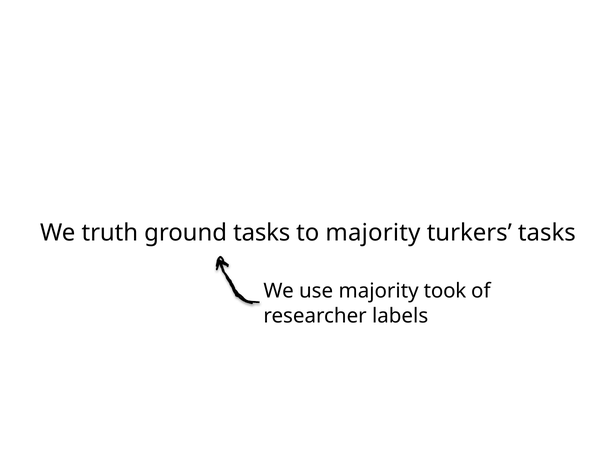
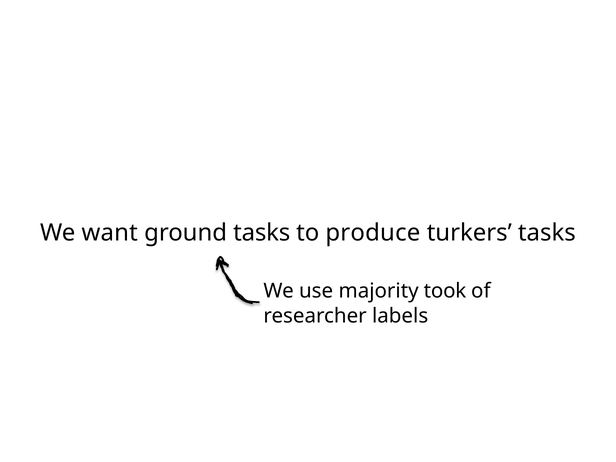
truth: truth -> want
to majority: majority -> produce
